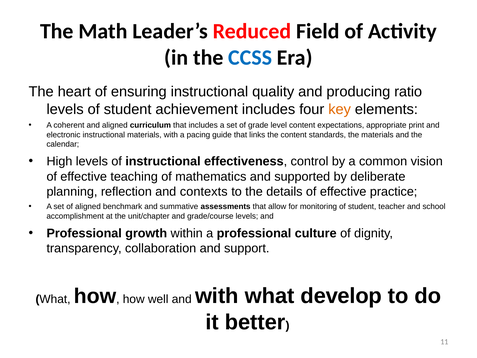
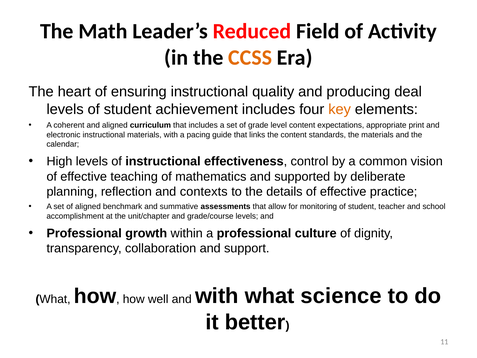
CCSS colour: blue -> orange
ratio: ratio -> deal
develop: develop -> science
